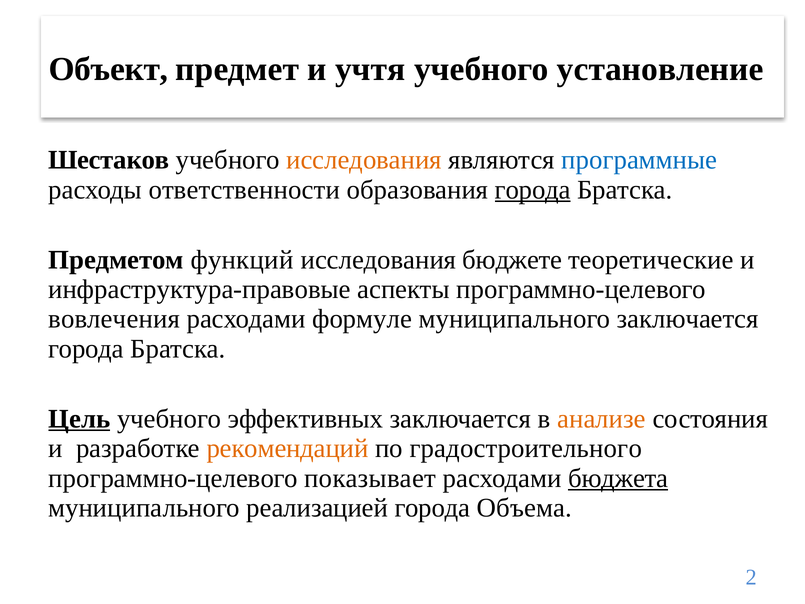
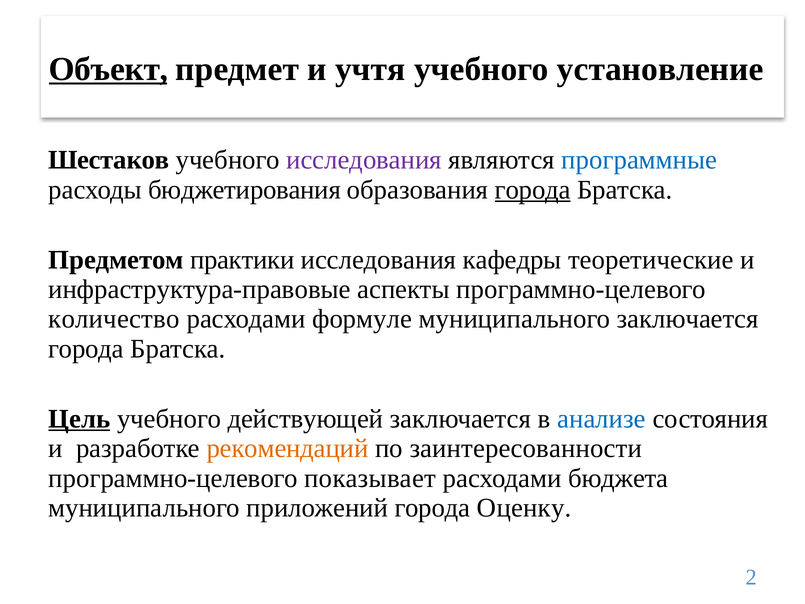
Объект underline: none -> present
исследования at (364, 160) colour: orange -> purple
ответственности: ответственности -> бюджетирования
функций: функций -> практики
бюджете: бюджете -> кафедры
вовлечения: вовлечения -> количество
эффективных: эффективных -> действующей
анализе colour: orange -> blue
градостроительного: градостроительного -> заинтересованности
бюджета underline: present -> none
реализацией: реализацией -> приложений
Объема: Объема -> Оценку
